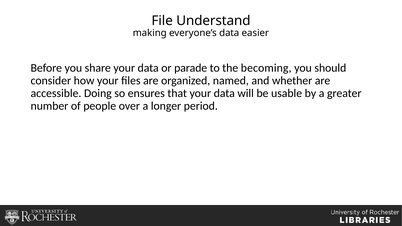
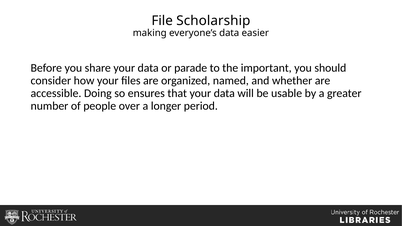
Understand: Understand -> Scholarship
becoming: becoming -> important
